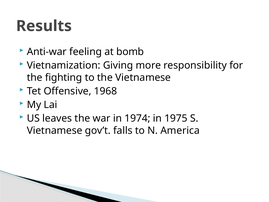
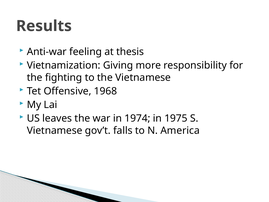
bomb: bomb -> thesis
